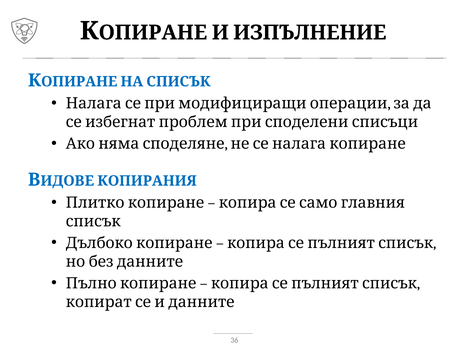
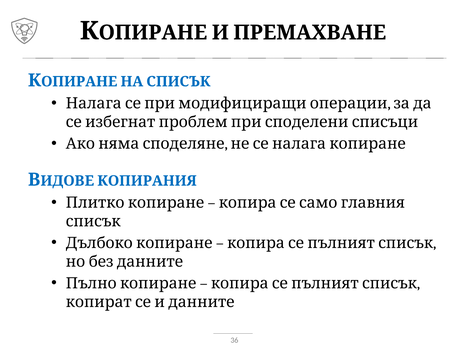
ИЗПЪЛНЕНИЕ: ИЗПЪЛНЕНИЕ -> ПРЕМАХВАНЕ
